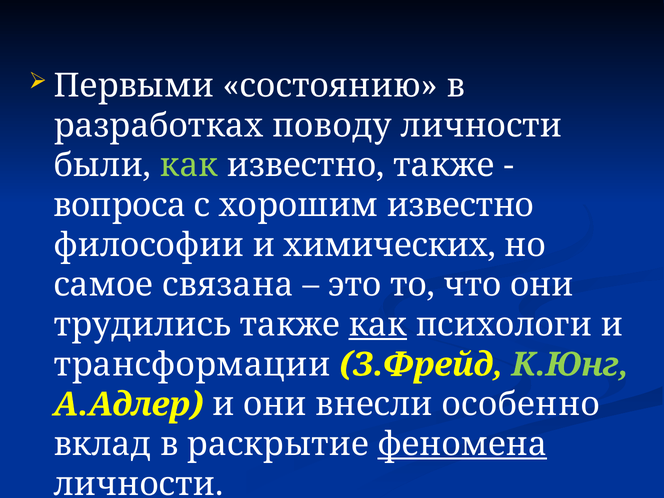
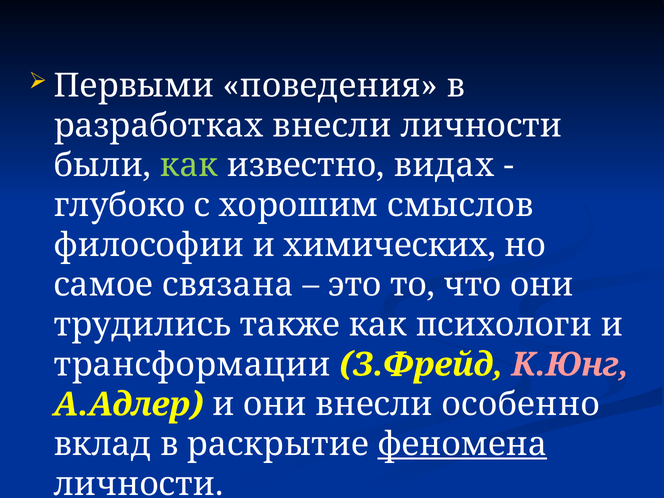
состоянию: состоянию -> поведения
разработках поводу: поводу -> внесли
известно также: также -> видах
вопроса: вопроса -> глубоко
хорошим известно: известно -> смыслов
как at (378, 325) underline: present -> none
К.Юнг colour: light green -> pink
